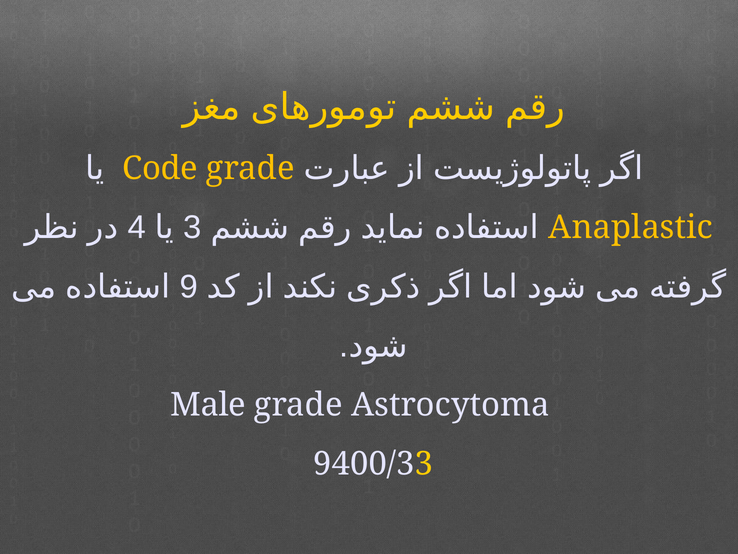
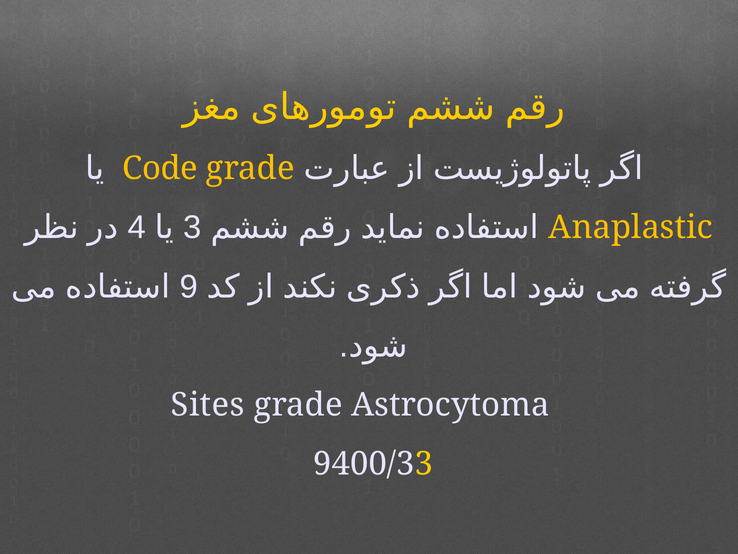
Male: Male -> Sites
